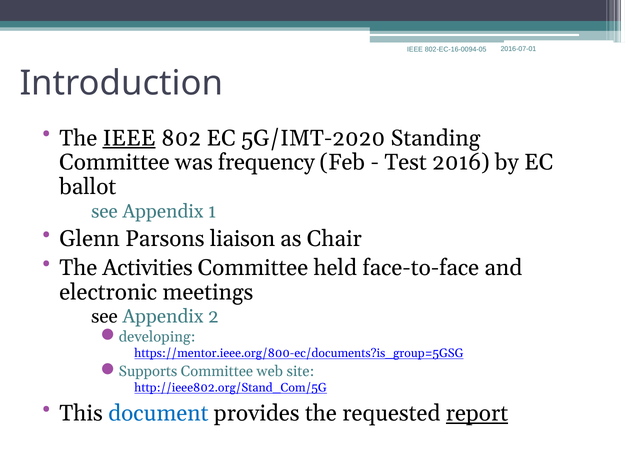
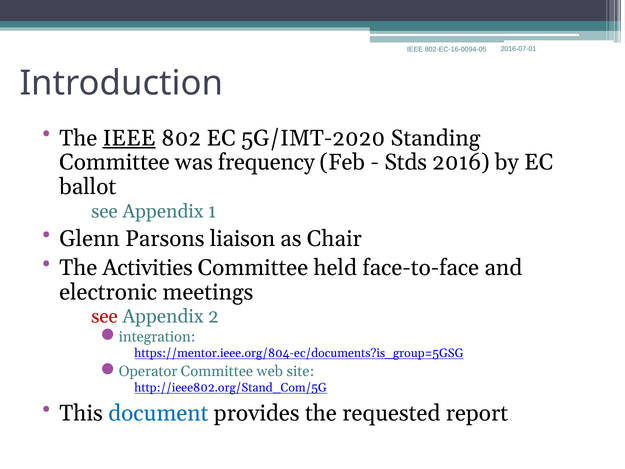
Test: Test -> Stds
see at (105, 317) colour: black -> red
developing: developing -> integration
https://mentor.ieee.org/800-ec/documents?is_group=5GSG: https://mentor.ieee.org/800-ec/documents?is_group=5GSG -> https://mentor.ieee.org/804-ec/documents?is_group=5GSG
Supports: Supports -> Operator
report underline: present -> none
